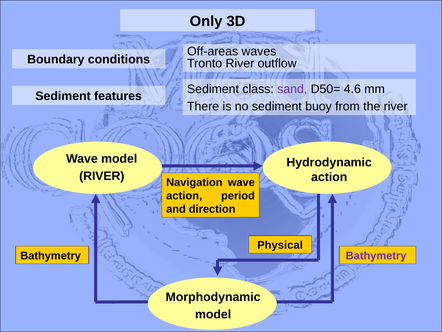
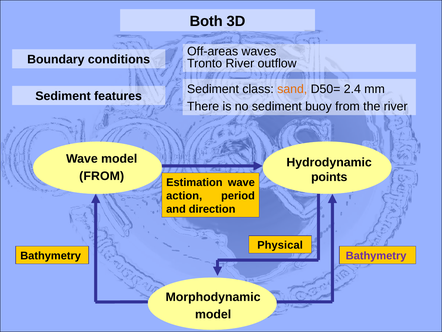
Only: Only -> Both
sand colour: purple -> orange
4.6: 4.6 -> 2.4
RIVER at (102, 176): RIVER -> FROM
action at (329, 177): action -> points
Navigation: Navigation -> Estimation
